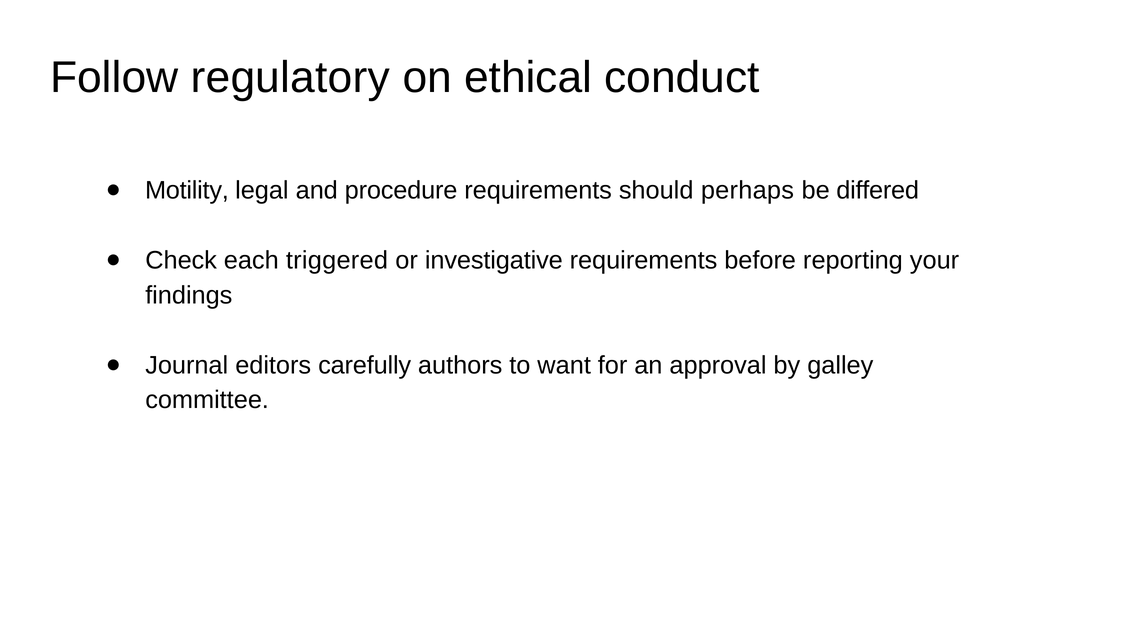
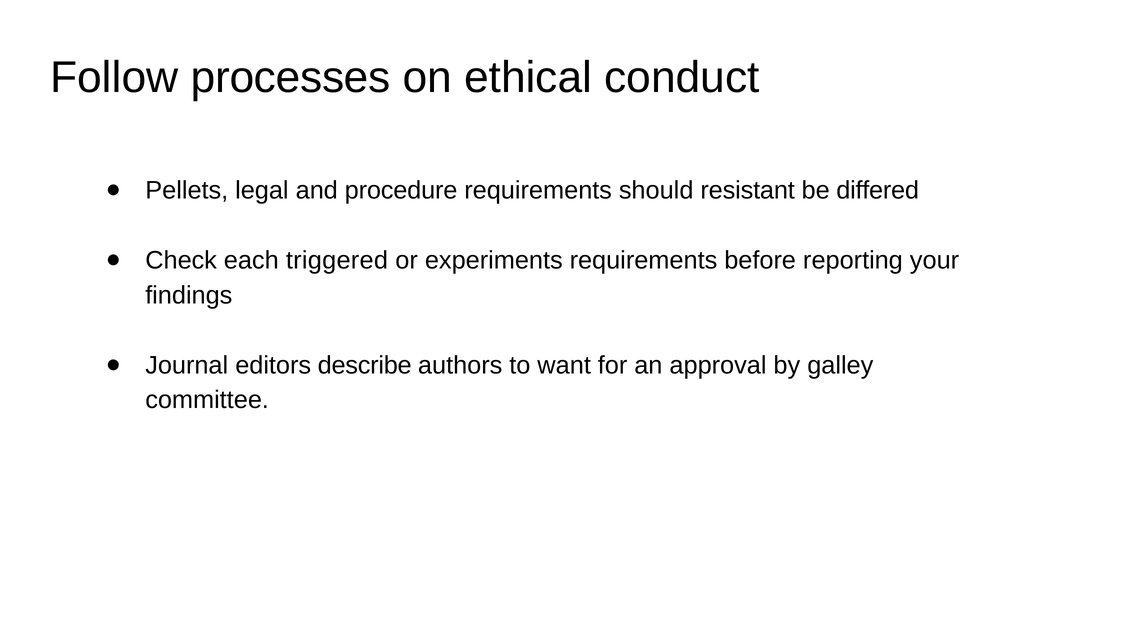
regulatory: regulatory -> processes
Motility: Motility -> Pellets
perhaps: perhaps -> resistant
investigative: investigative -> experiments
carefully: carefully -> describe
